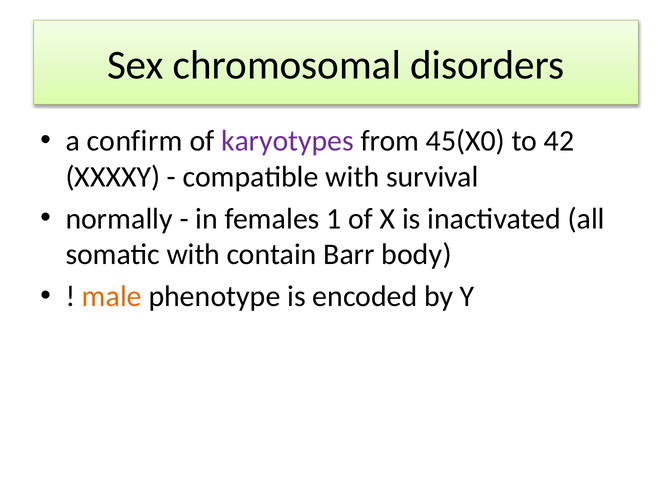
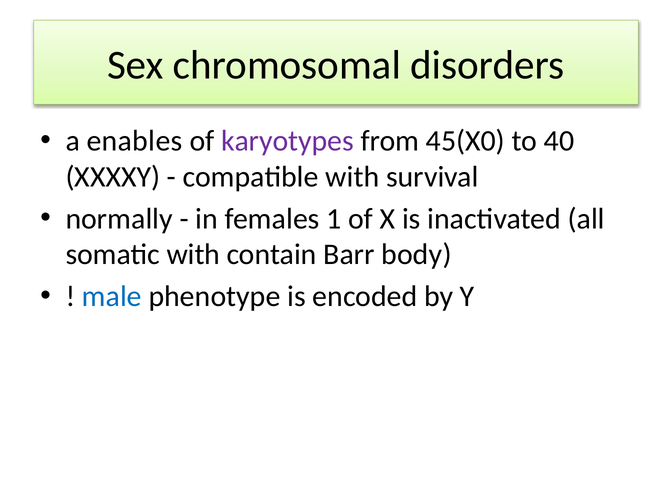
confirm: confirm -> enables
42: 42 -> 40
male colour: orange -> blue
